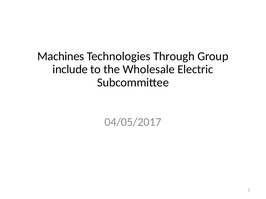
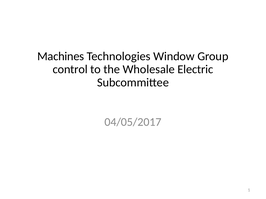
Through: Through -> Window
include: include -> control
